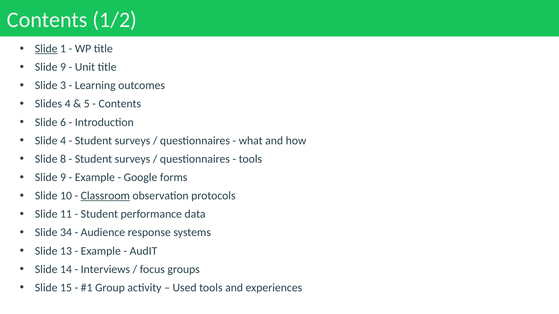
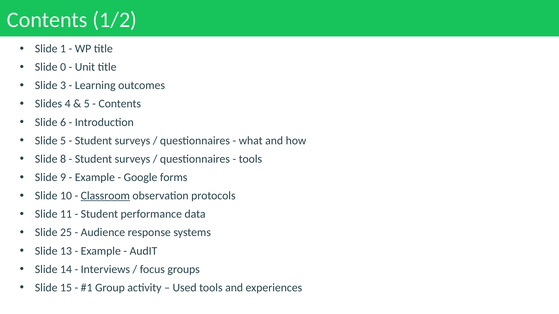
Slide at (46, 49) underline: present -> none
9 at (63, 67): 9 -> 0
Slide 4: 4 -> 5
34: 34 -> 25
